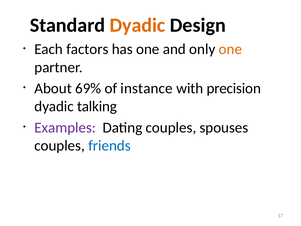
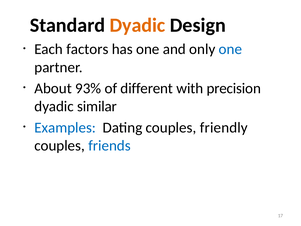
one at (230, 49) colour: orange -> blue
69%: 69% -> 93%
instance: instance -> different
talking: talking -> similar
Examples colour: purple -> blue
spouses: spouses -> friendly
